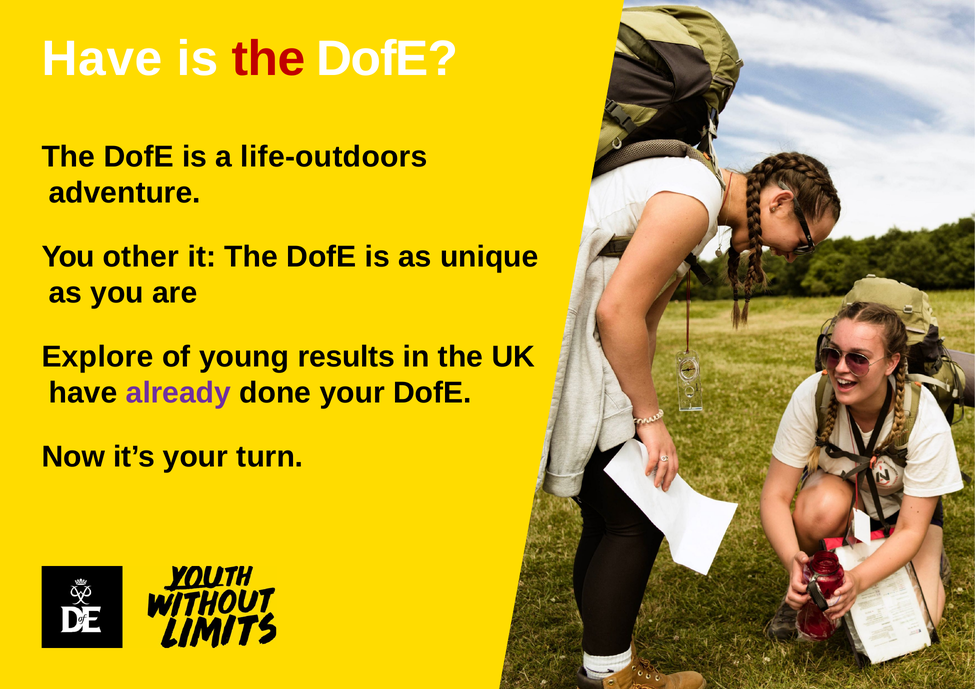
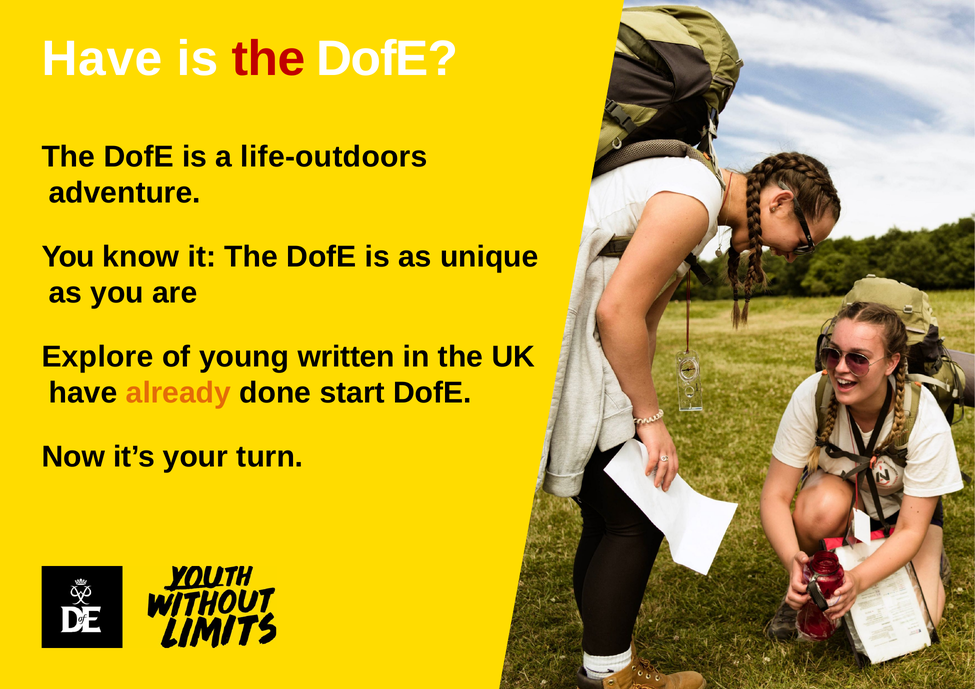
other: other -> know
results: results -> written
already colour: purple -> orange
done your: your -> start
